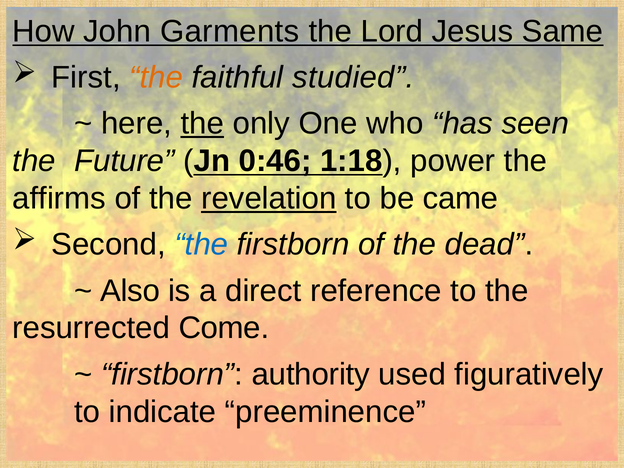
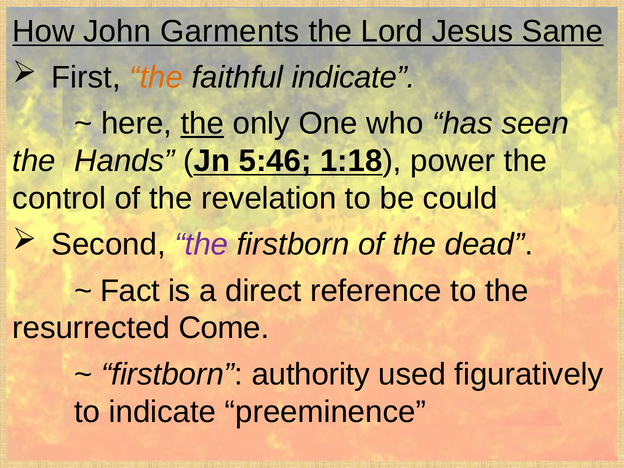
faithful studied: studied -> indicate
Future: Future -> Hands
0:46: 0:46 -> 5:46
affirms: affirms -> control
revelation underline: present -> none
came: came -> could
the at (201, 245) colour: blue -> purple
Also: Also -> Fact
